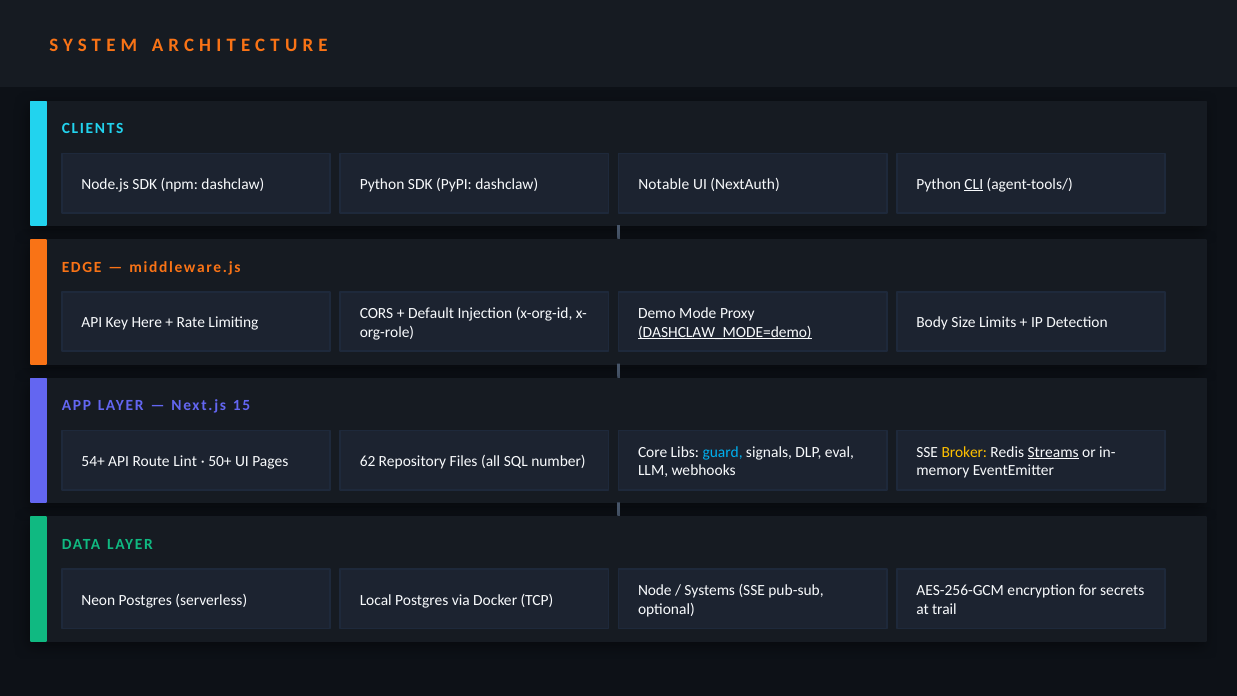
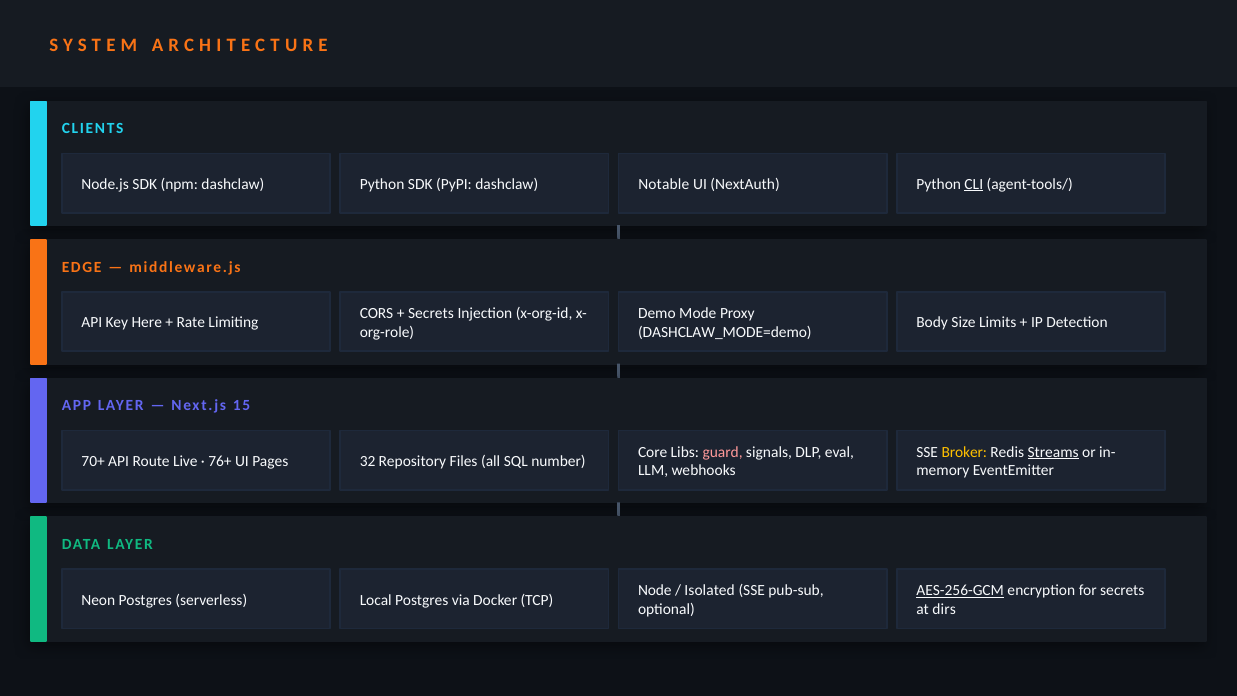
Default at (431, 313): Default -> Secrets
DASHCLAW_MODE=demo underline: present -> none
guard colour: light blue -> pink
54+: 54+ -> 70+
Lint: Lint -> Live
50+: 50+ -> 76+
62: 62 -> 32
Systems: Systems -> Isolated
AES-256-GCM underline: none -> present
trail: trail -> dirs
